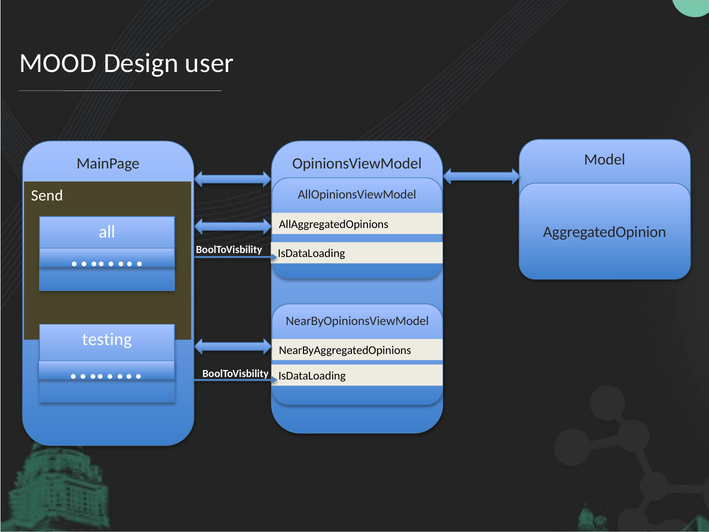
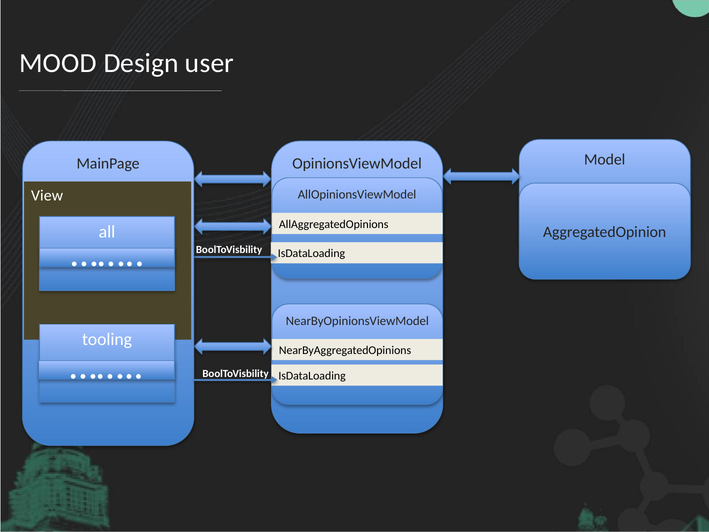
Send: Send -> View
testing: testing -> tooling
